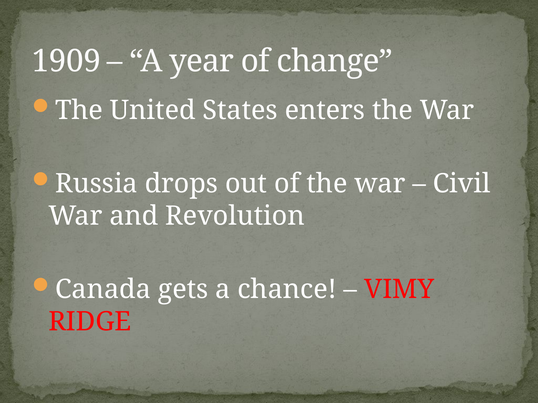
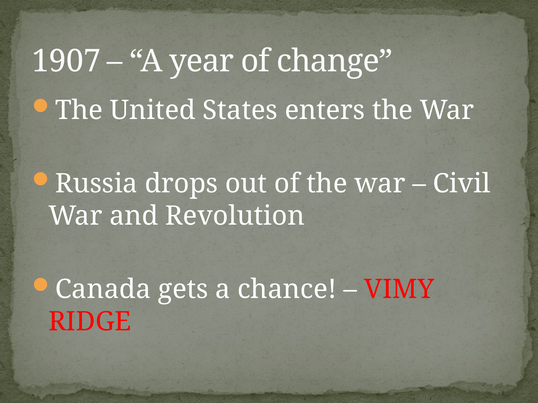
1909: 1909 -> 1907
